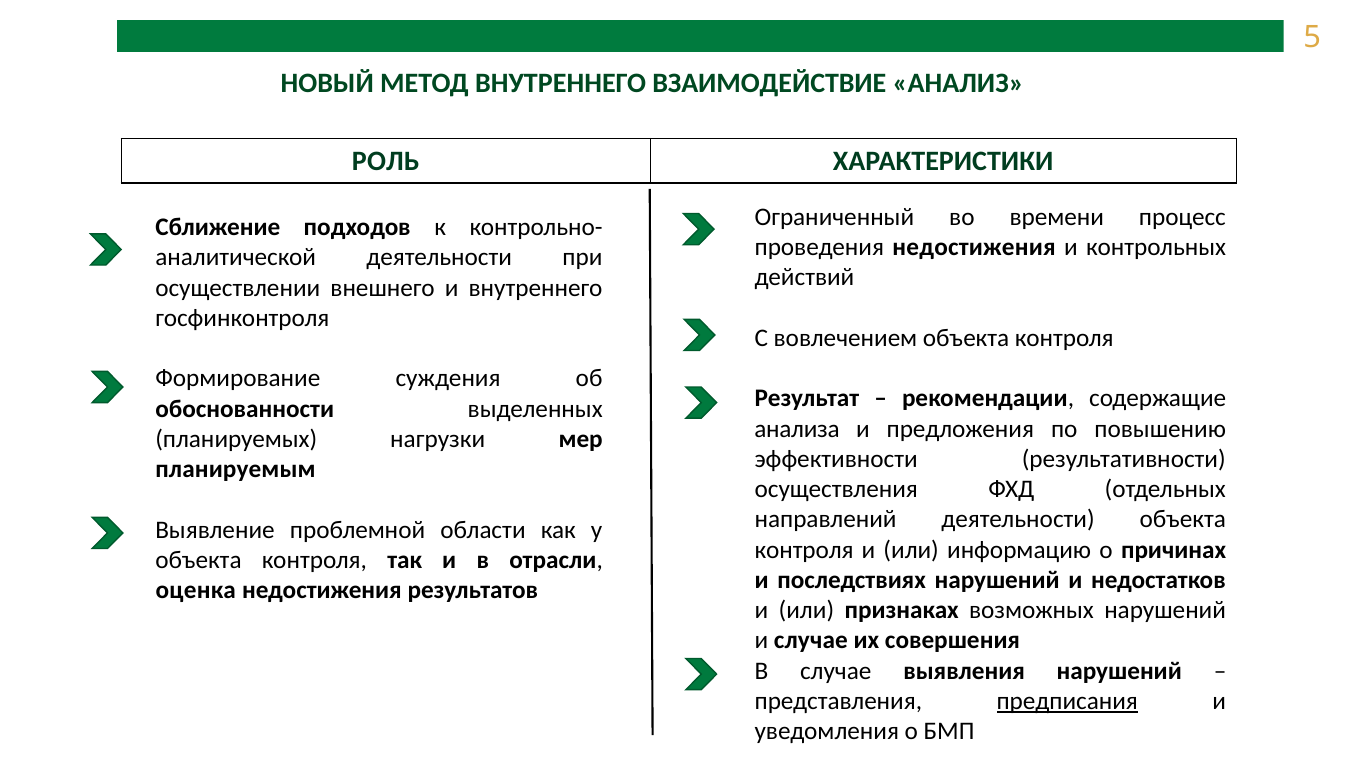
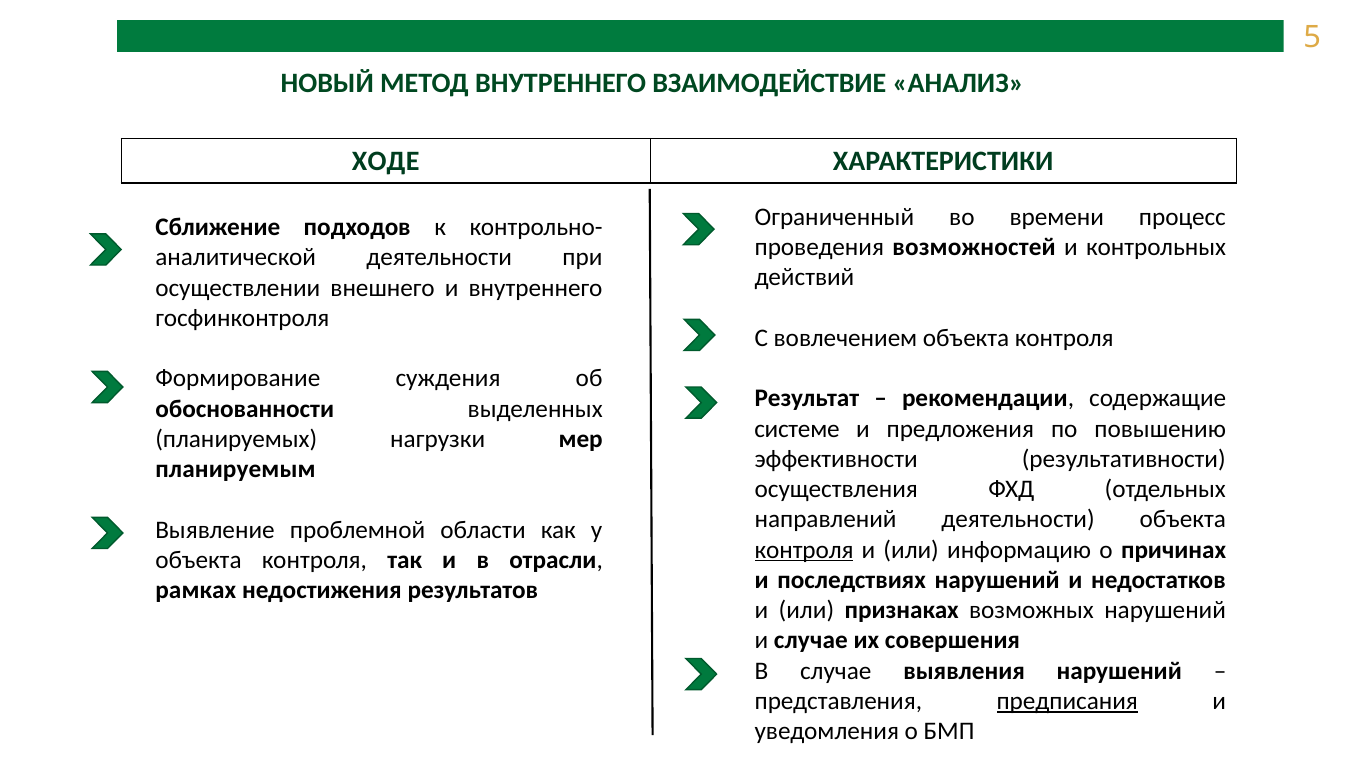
РОЛЬ: РОЛЬ -> ХОДЕ
проведения недостижения: недостижения -> возможностей
анализа: анализа -> системе
контроля at (804, 550) underline: none -> present
оценка: оценка -> рамках
